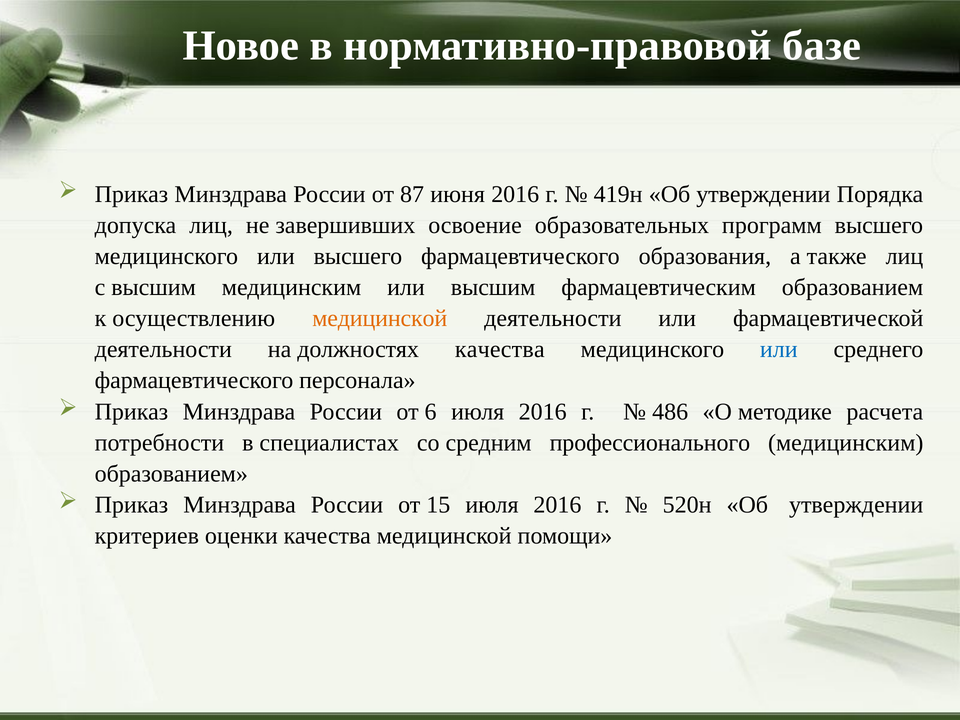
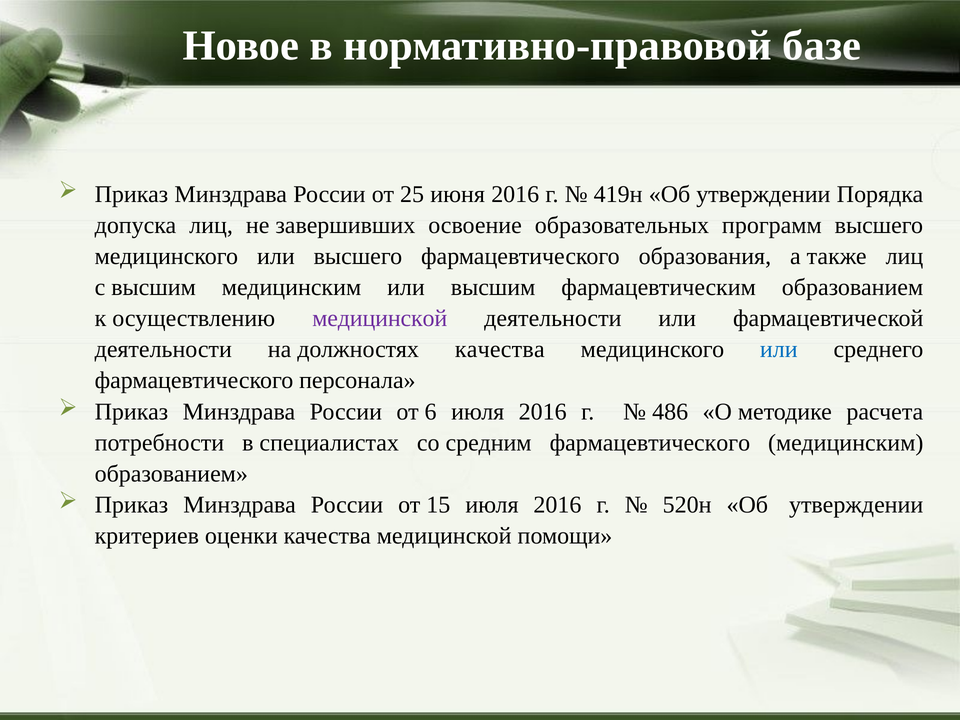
87: 87 -> 25
медицинской at (380, 318) colour: orange -> purple
средним профессионального: профессионального -> фармацевтического
